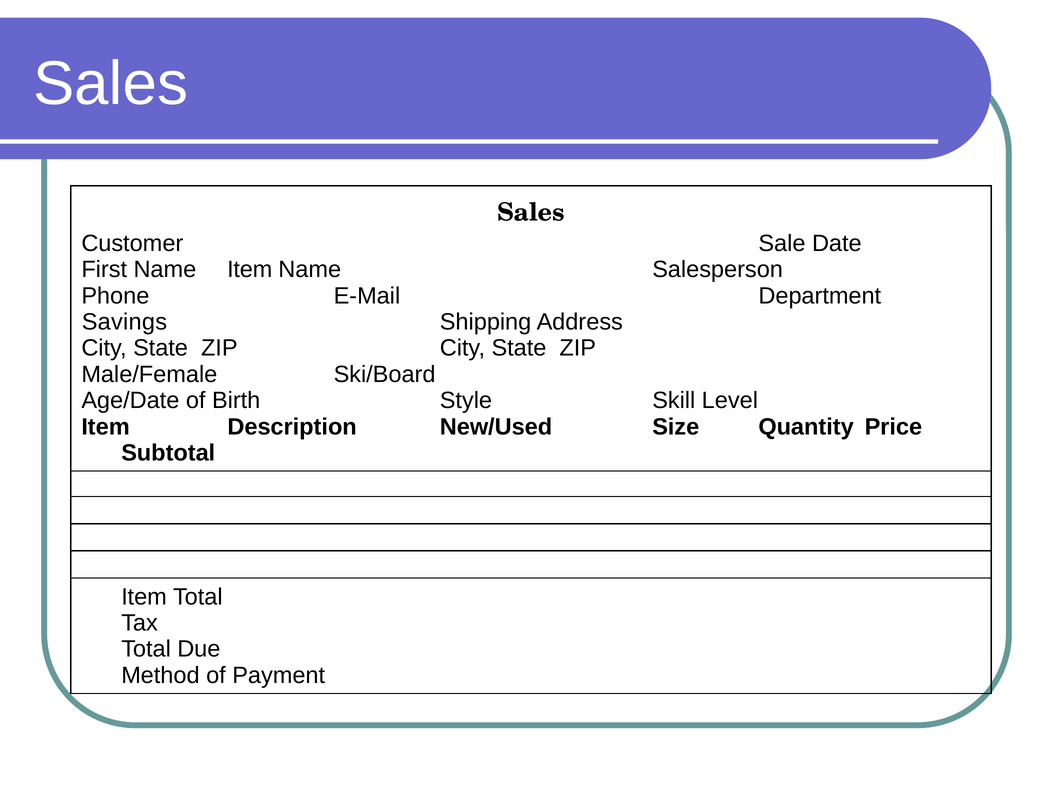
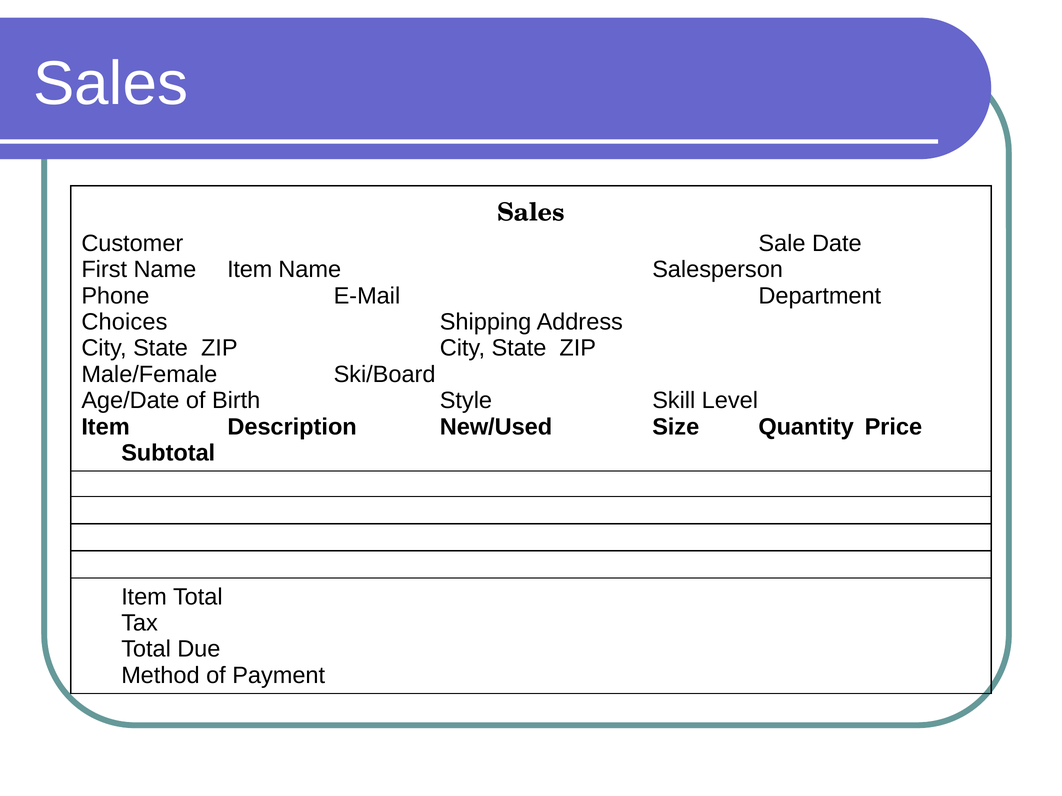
Savings: Savings -> Choices
